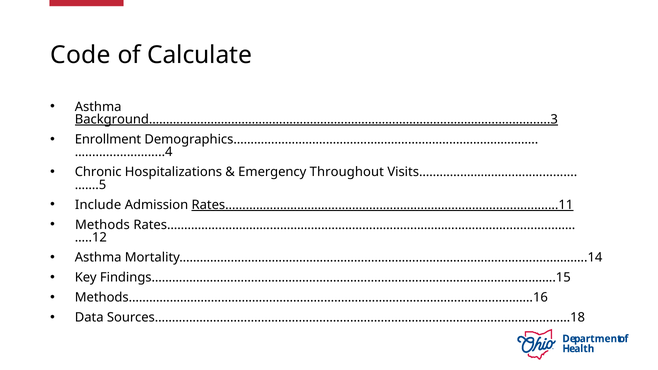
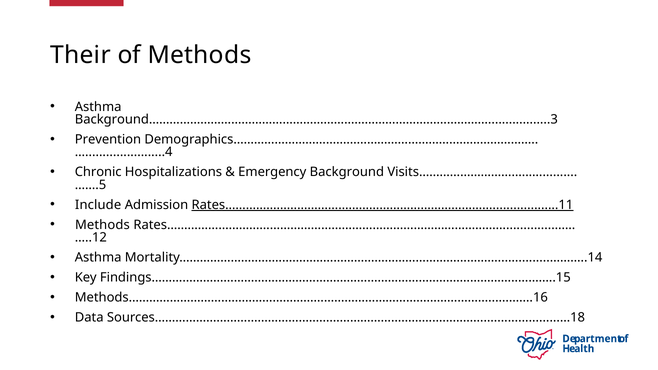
Code: Code -> Their
of Calculate: Calculate -> Methods
Background………………………………………………………………………………………..................3 underline: present -> none
Enrollment: Enrollment -> Prevention
Throughout: Throughout -> Background
